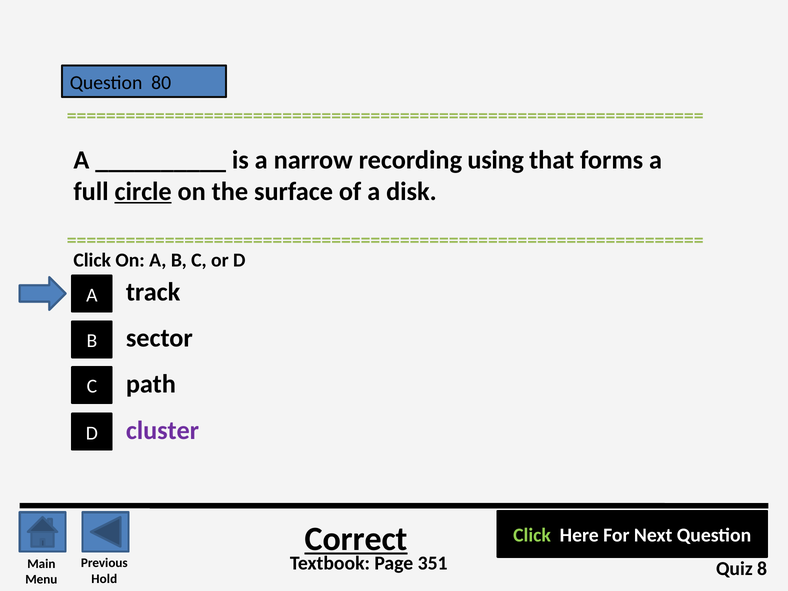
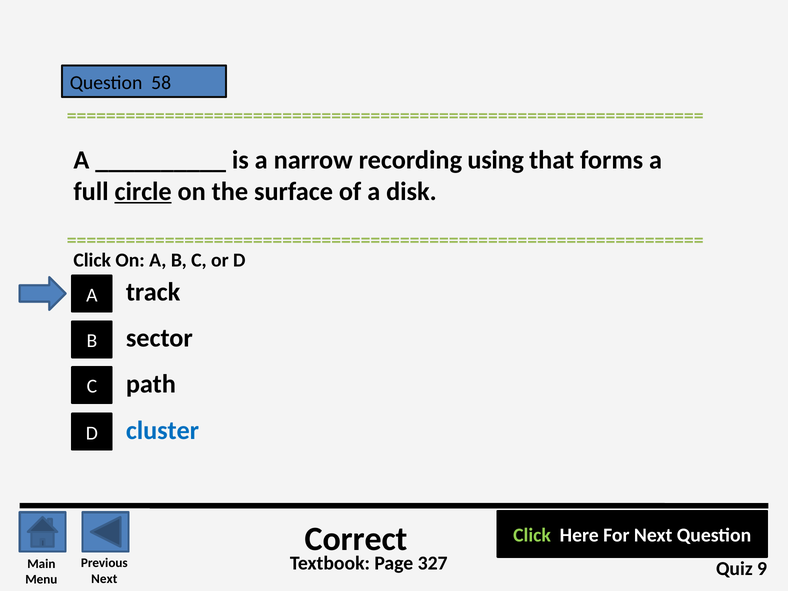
80: 80 -> 58
cluster colour: purple -> blue
Correct underline: present -> none
351: 351 -> 327
8: 8 -> 9
Hold at (104, 579): Hold -> Next
